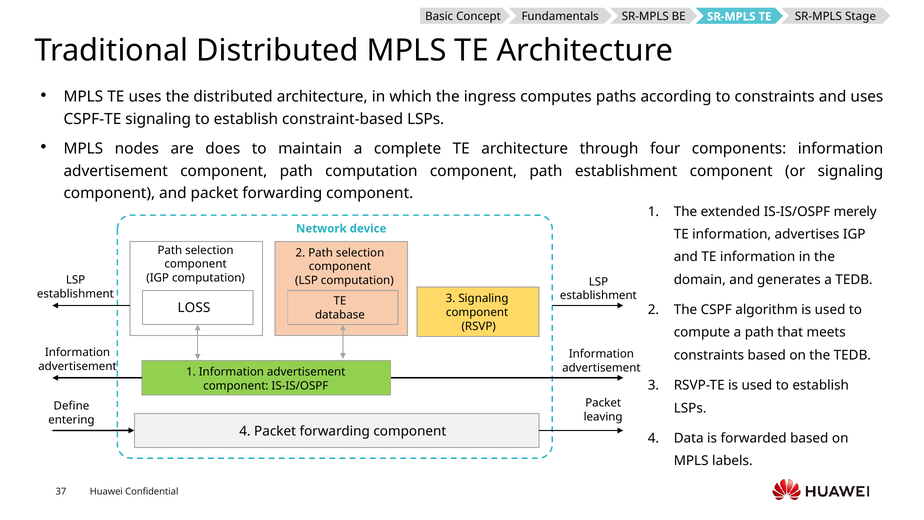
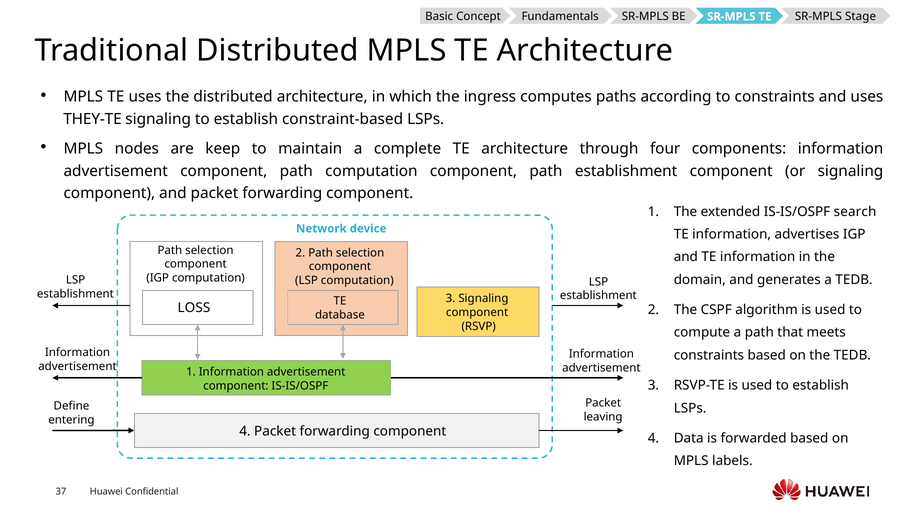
CSPF-TE: CSPF-TE -> THEY-TE
does: does -> keep
merely: merely -> search
